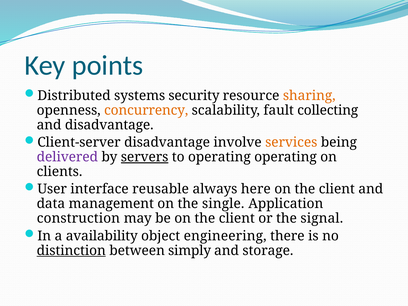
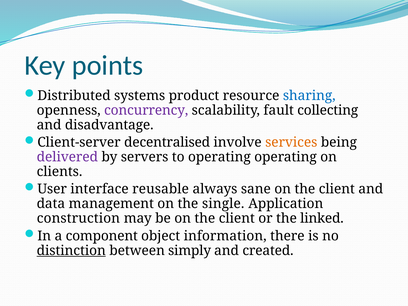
security: security -> product
sharing colour: orange -> blue
concurrency colour: orange -> purple
Client-server disadvantage: disadvantage -> decentralised
servers underline: present -> none
here: here -> sane
signal: signal -> linked
availability: availability -> component
engineering: engineering -> information
storage: storage -> created
